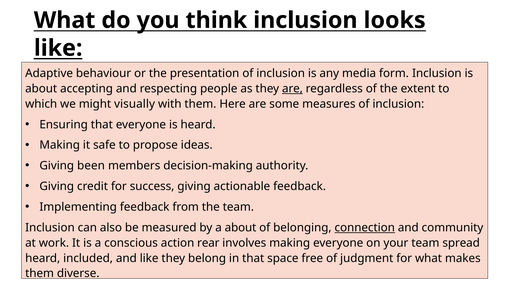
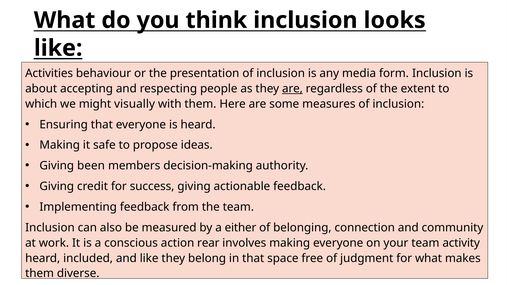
Adaptive: Adaptive -> Activities
a about: about -> either
connection underline: present -> none
spread: spread -> activity
